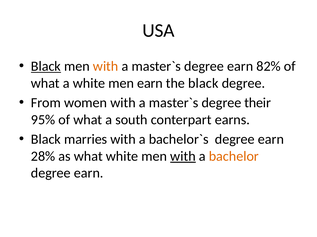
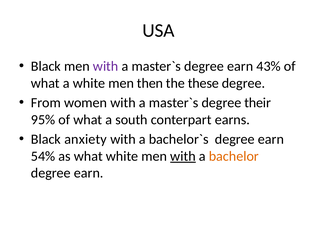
Black at (46, 67) underline: present -> none
with at (106, 67) colour: orange -> purple
82%: 82% -> 43%
men earn: earn -> then
the black: black -> these
marries: marries -> anxiety
28%: 28% -> 54%
